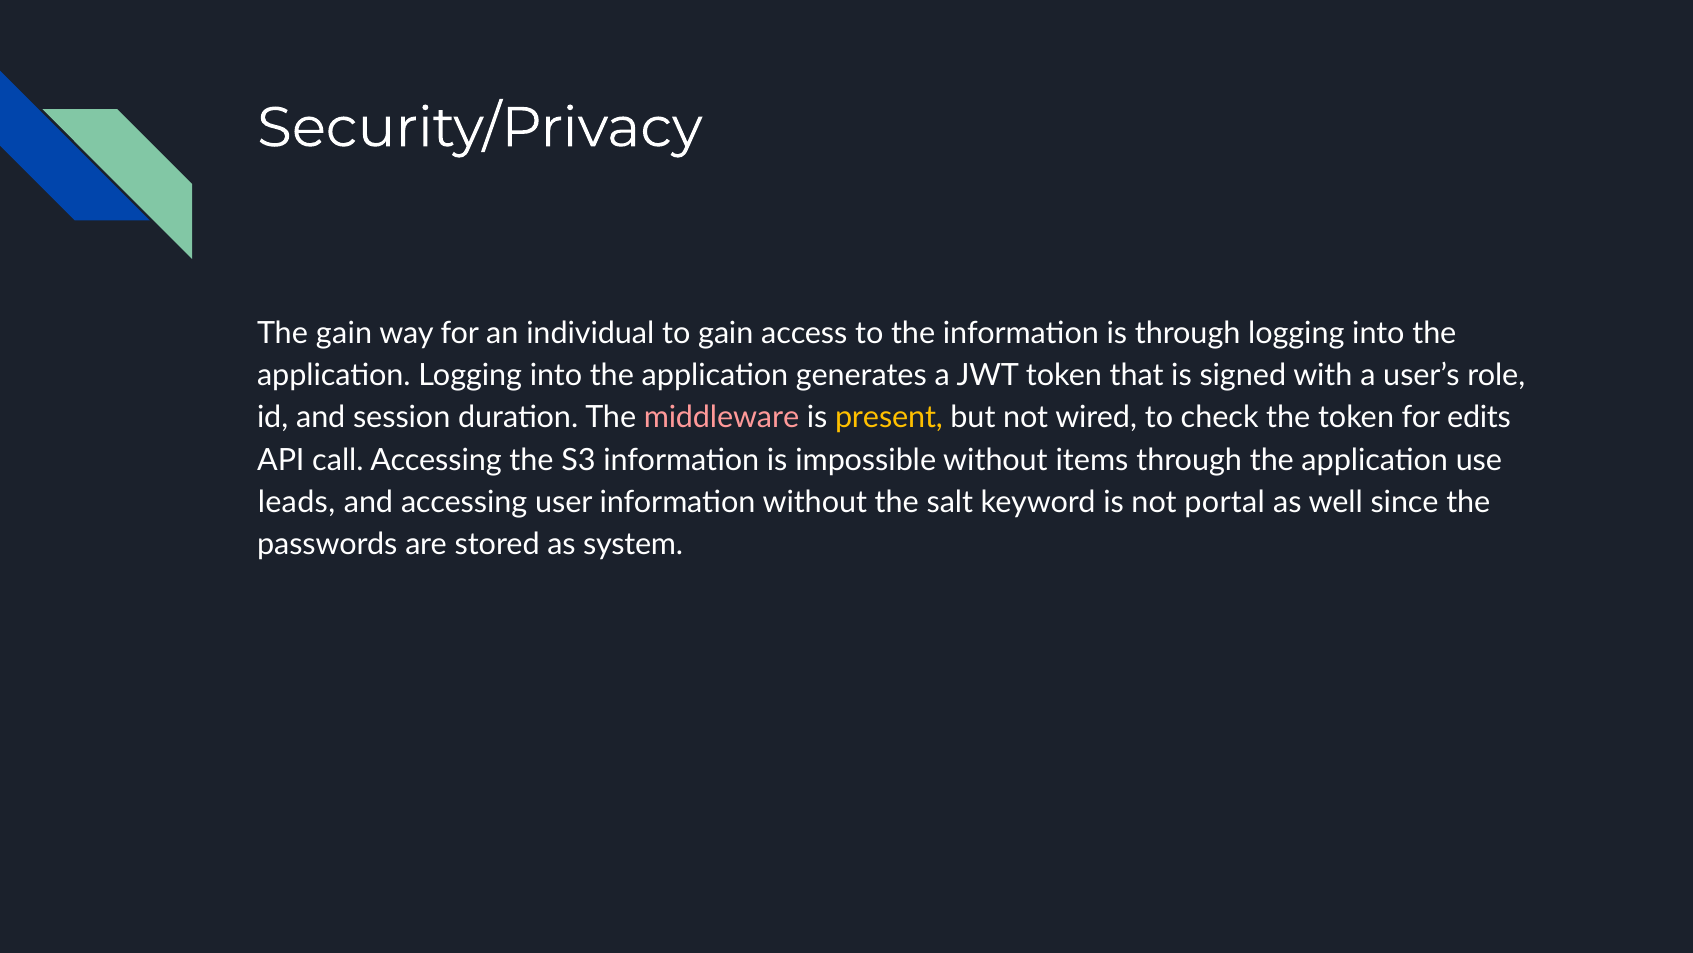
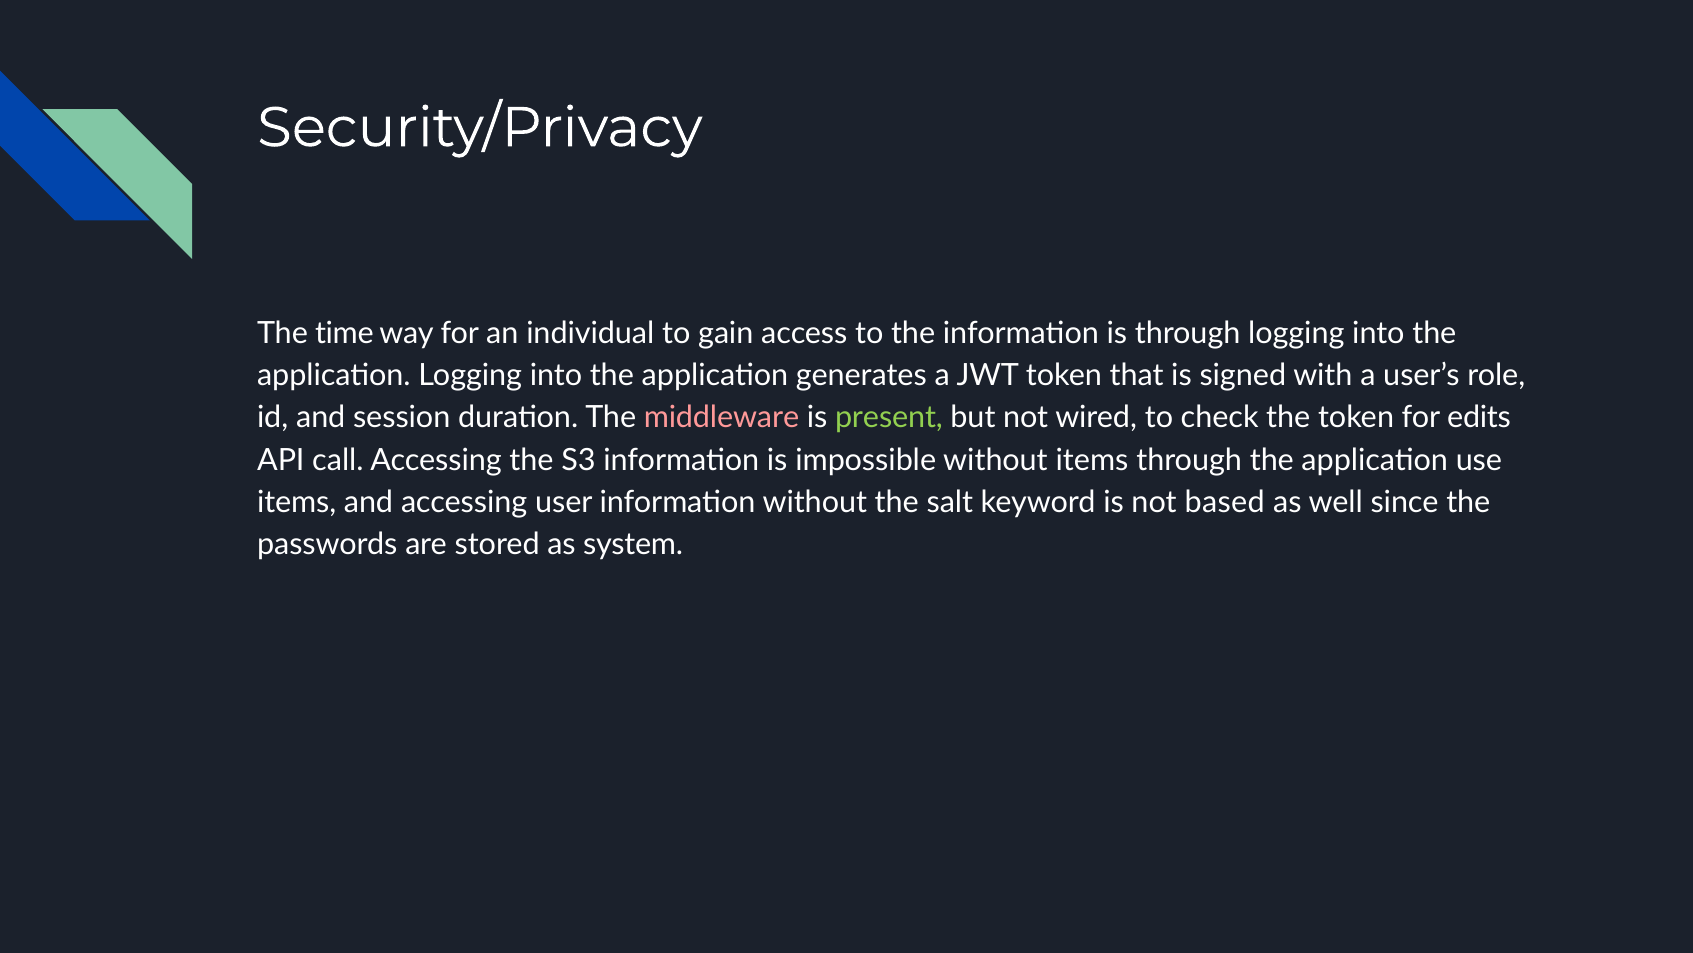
The gain: gain -> time
present colour: yellow -> light green
leads at (296, 502): leads -> items
portal: portal -> based
